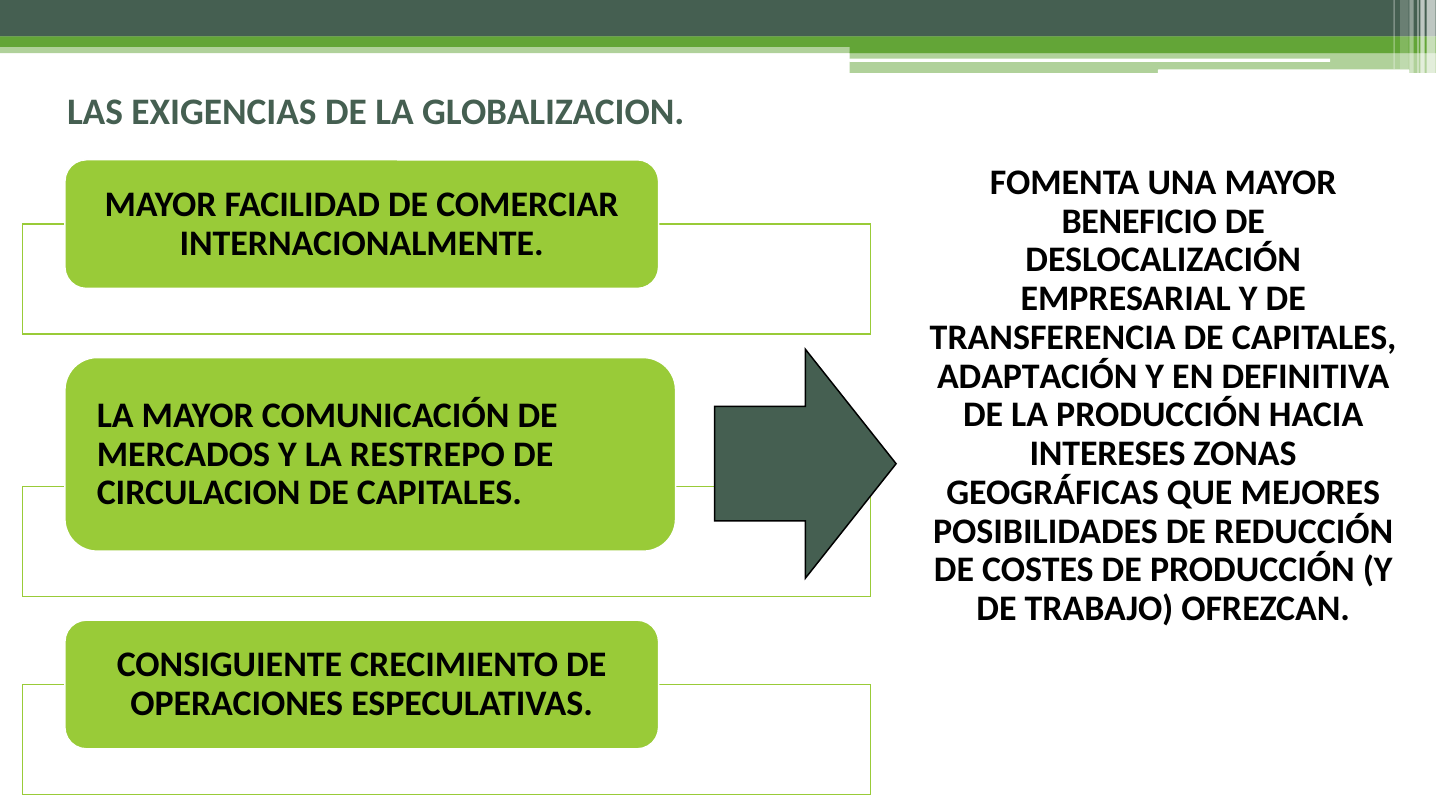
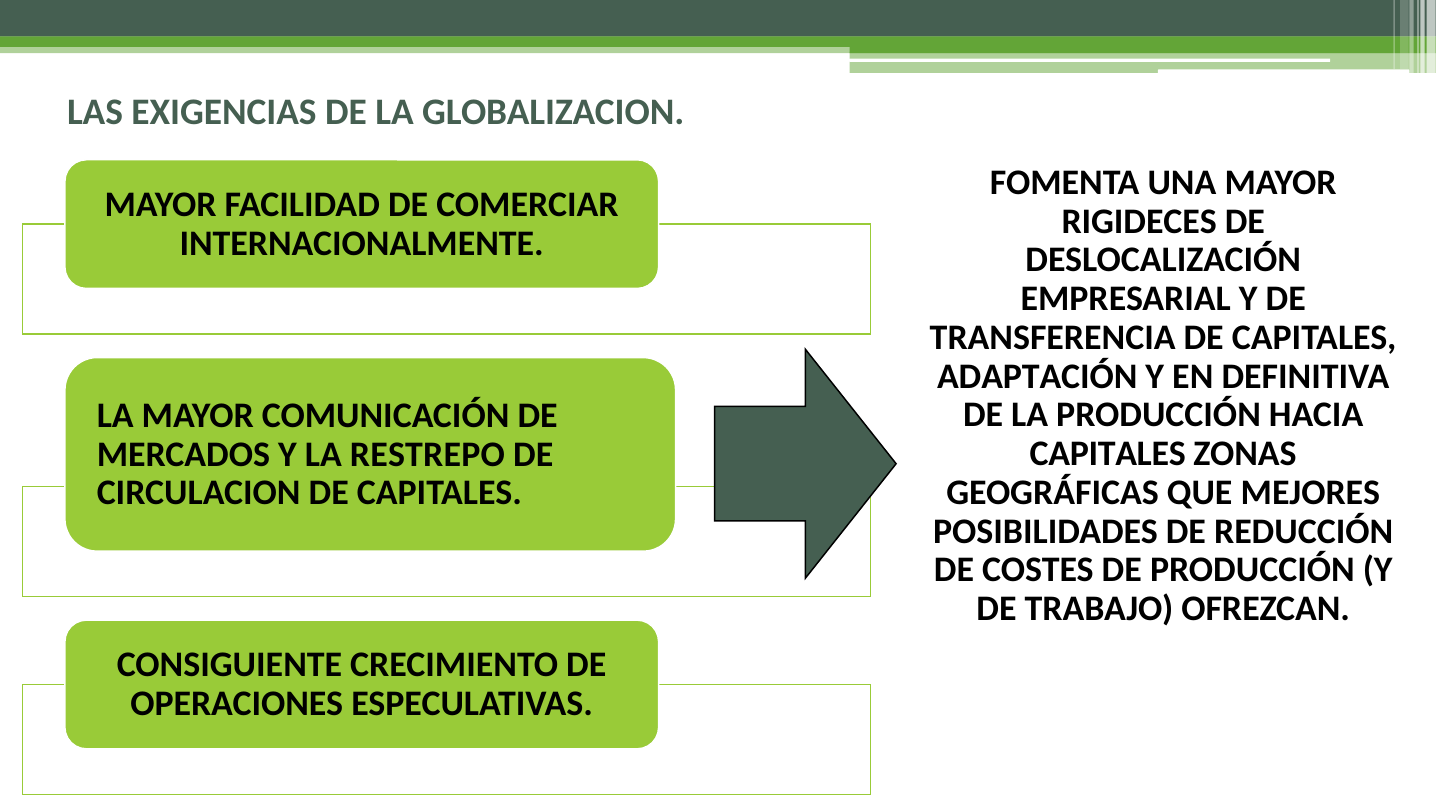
BENEFICIO: BENEFICIO -> RIGIDECES
INTERESES at (1108, 454): INTERESES -> CAPITALES
